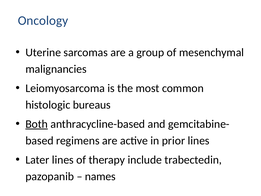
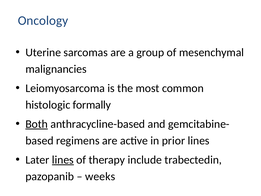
bureaus: bureaus -> formally
lines at (63, 160) underline: none -> present
names: names -> weeks
